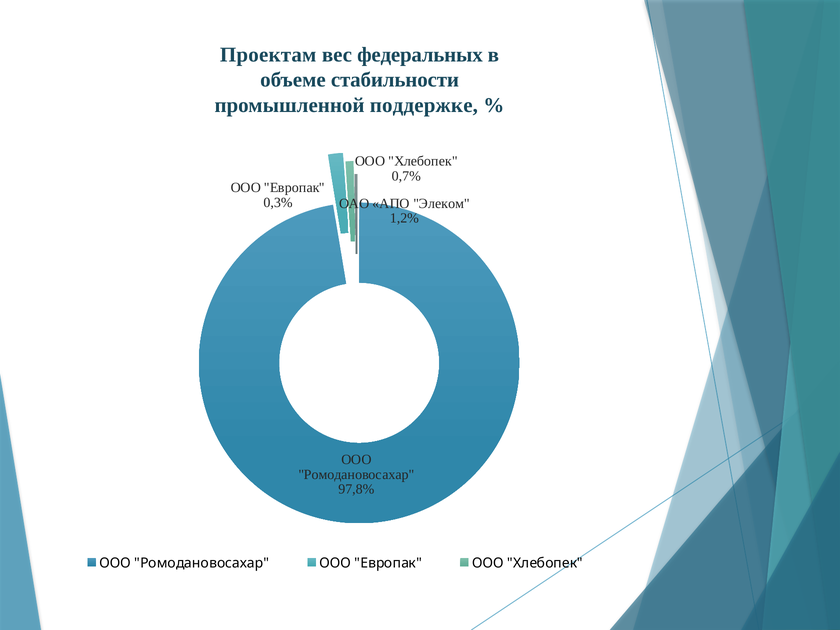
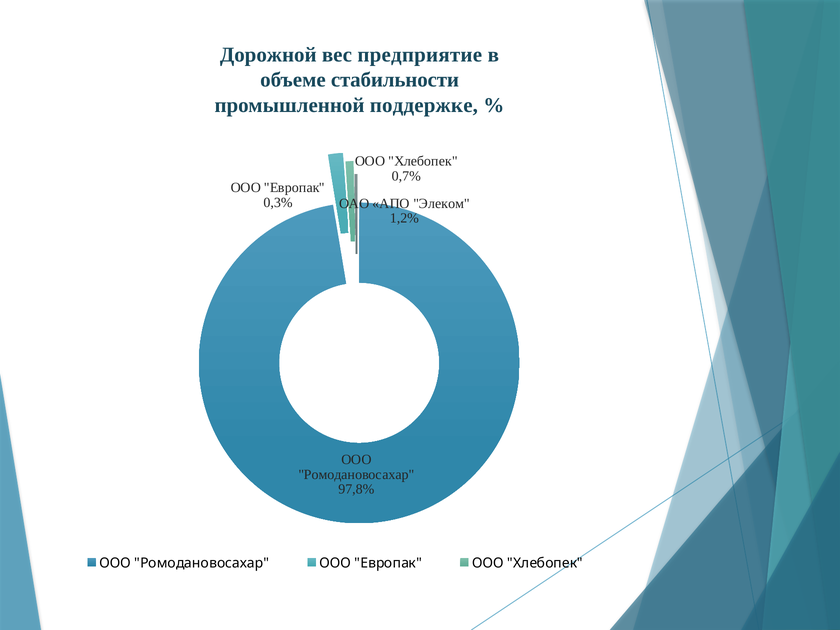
Проектам: Проектам -> Дорожной
федеральных: федеральных -> предприятие
